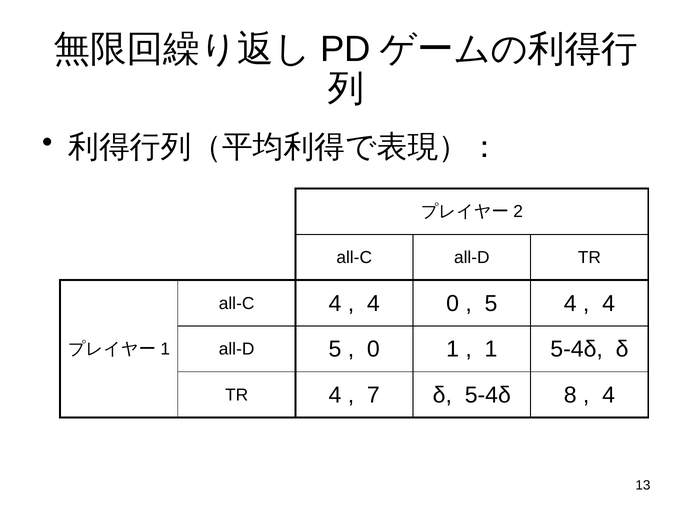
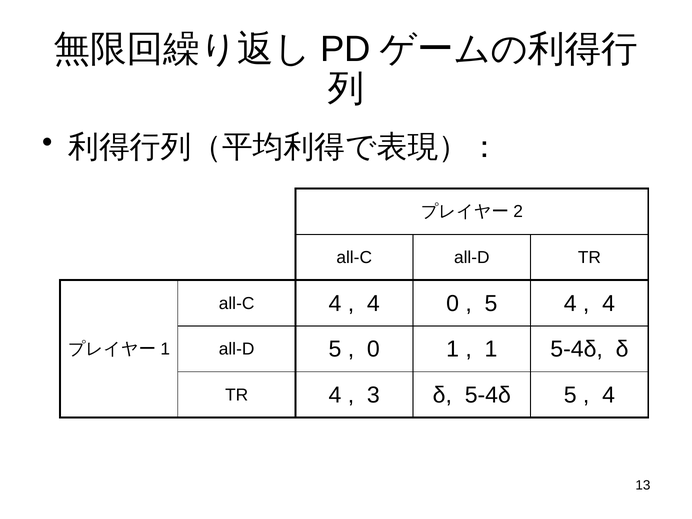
7: 7 -> 3
5-4δ 8: 8 -> 5
